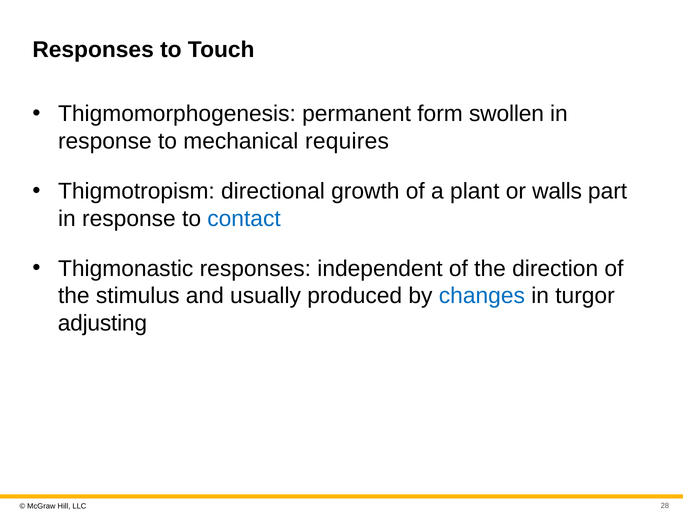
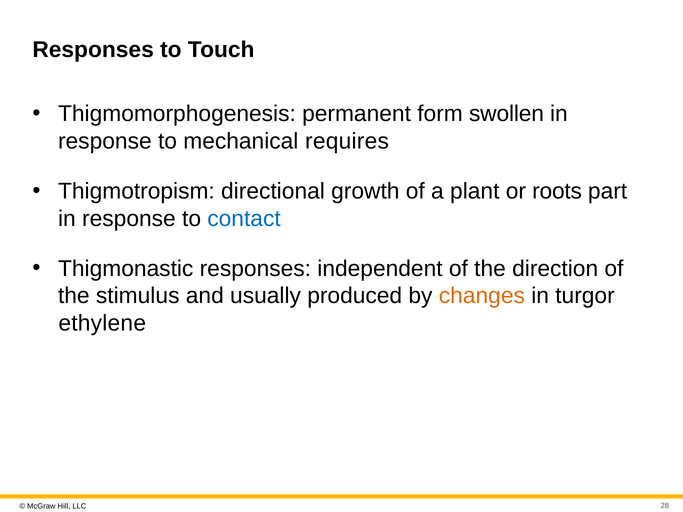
walls: walls -> roots
changes colour: blue -> orange
adjusting: adjusting -> ethylene
